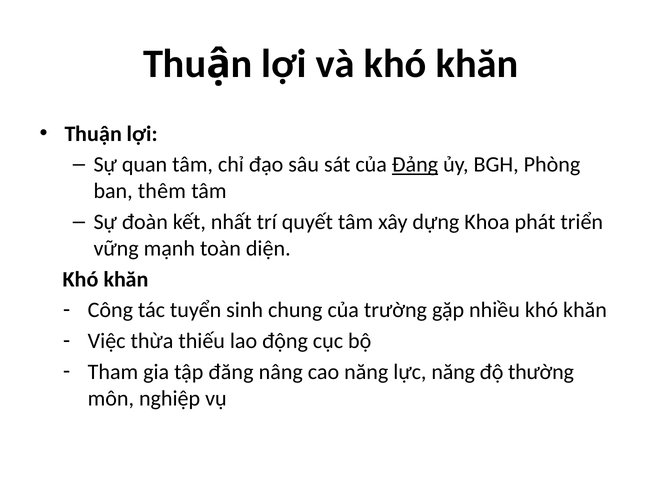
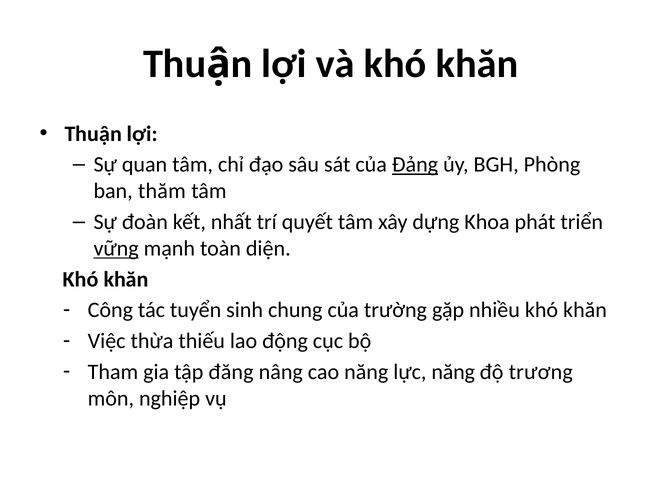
thêm: thêm -> thăm
vững underline: none -> present
thường: thường -> trương
